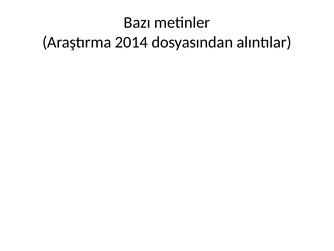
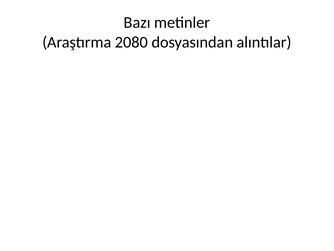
2014: 2014 -> 2080
